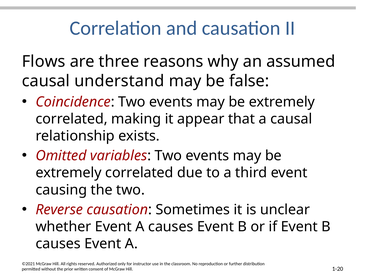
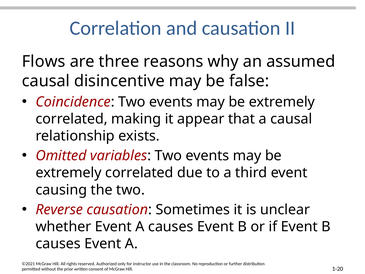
understand: understand -> disincentive
